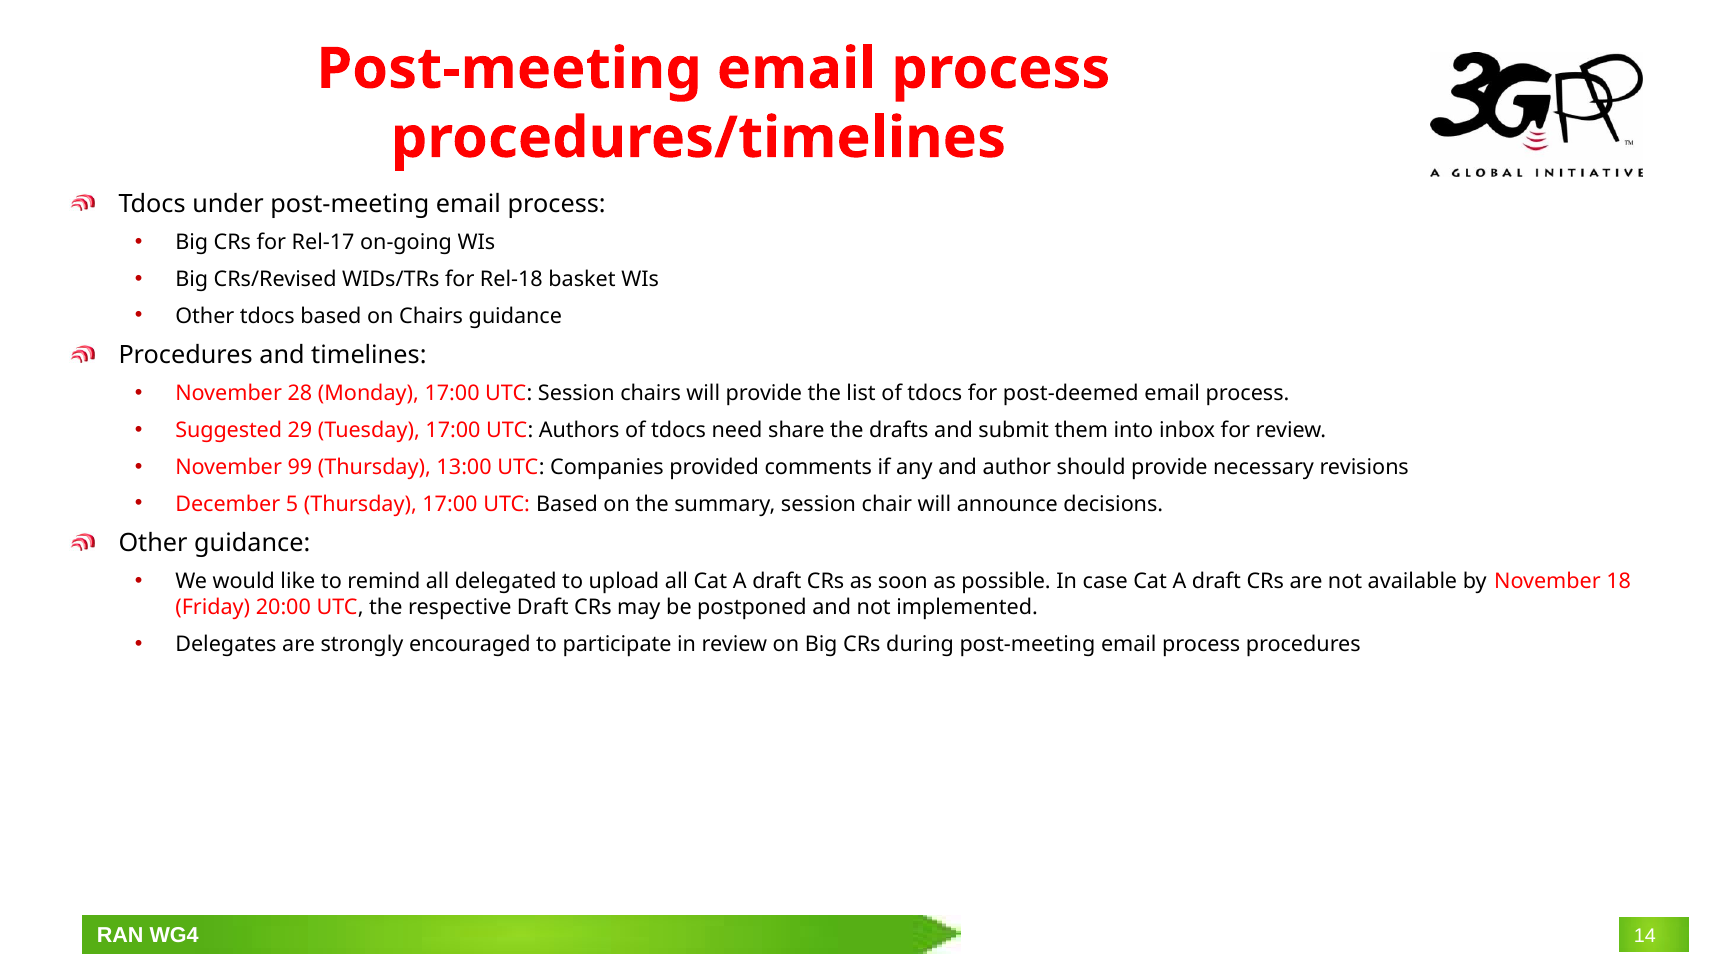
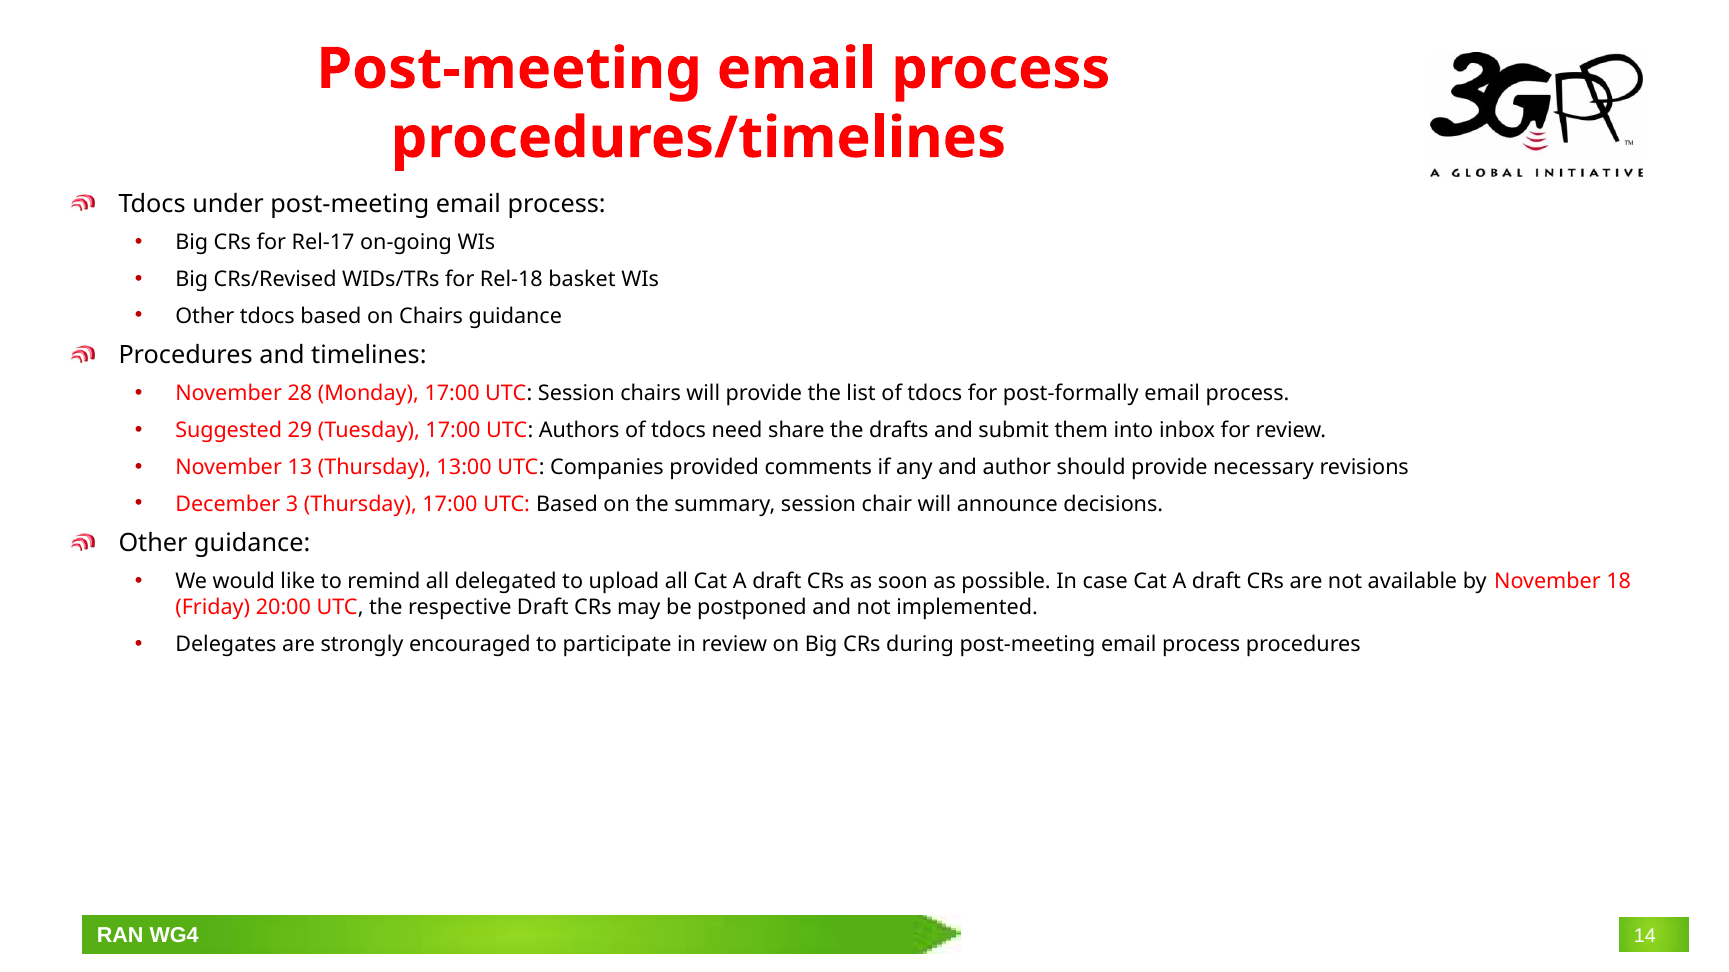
post-deemed: post-deemed -> post-formally
99: 99 -> 13
5: 5 -> 3
